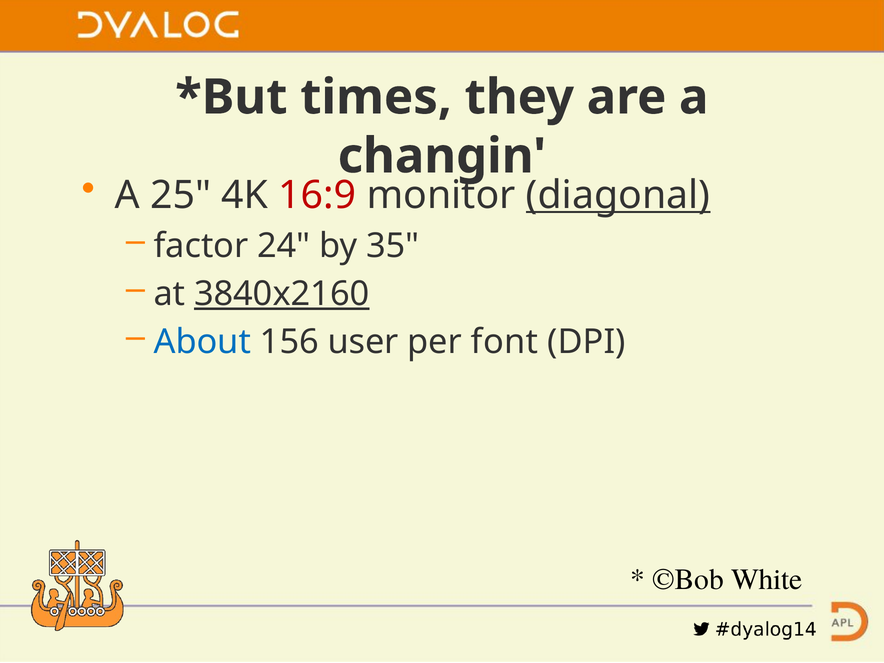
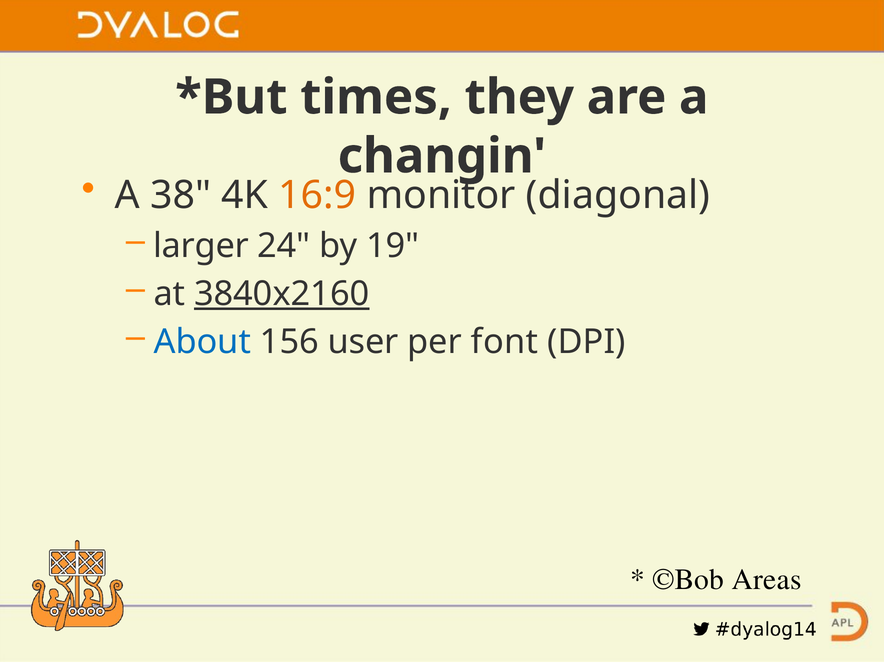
25: 25 -> 38
16:9 colour: red -> orange
diagonal underline: present -> none
factor: factor -> larger
35: 35 -> 19
White: White -> Areas
